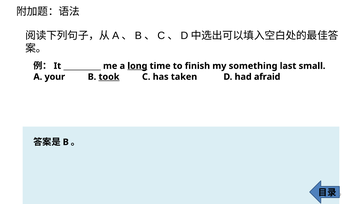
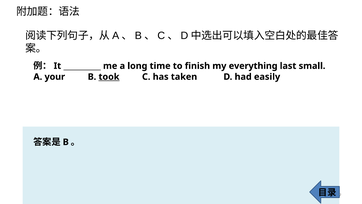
long underline: present -> none
something: something -> everything
afraid: afraid -> easily
